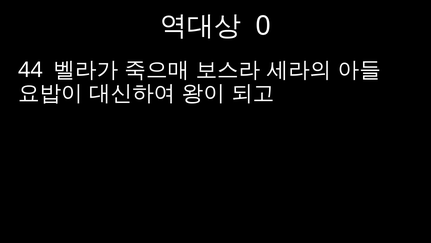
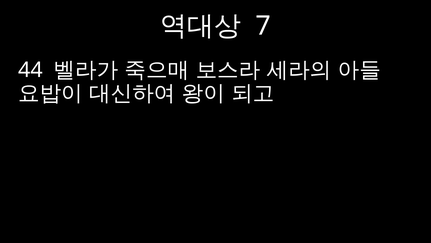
0: 0 -> 7
